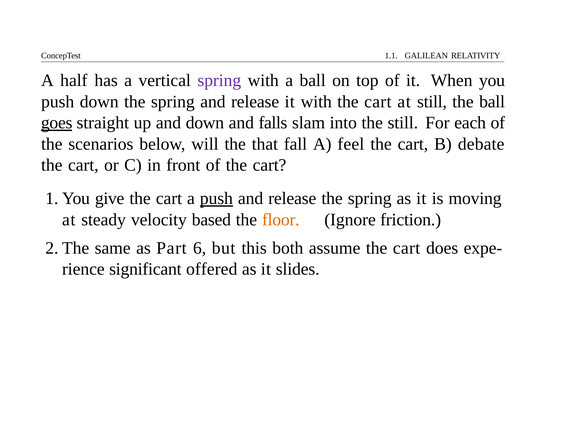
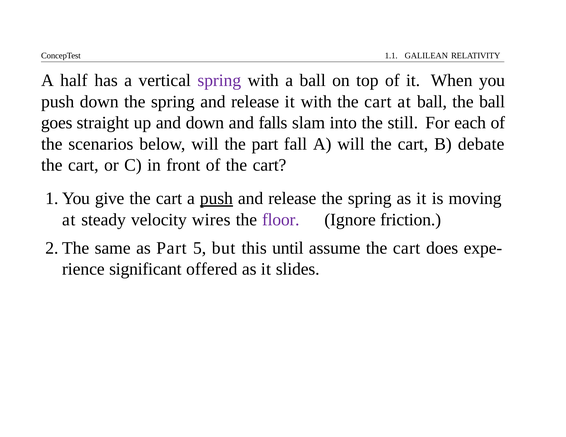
at still: still -> ball
goes underline: present -> none
the that: that -> part
A feel: feel -> will
based: based -> wires
floor colour: orange -> purple
6: 6 -> 5
both: both -> until
